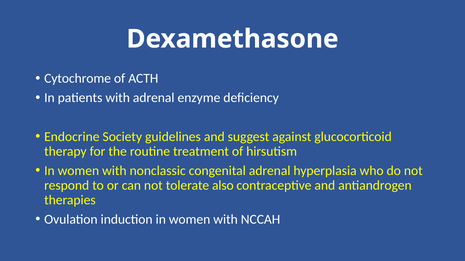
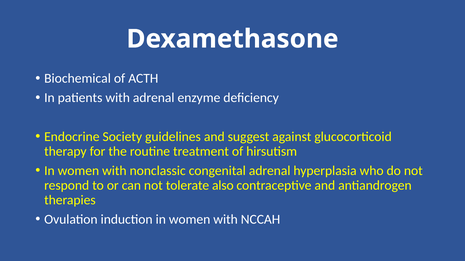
Cytochrome: Cytochrome -> Biochemical
